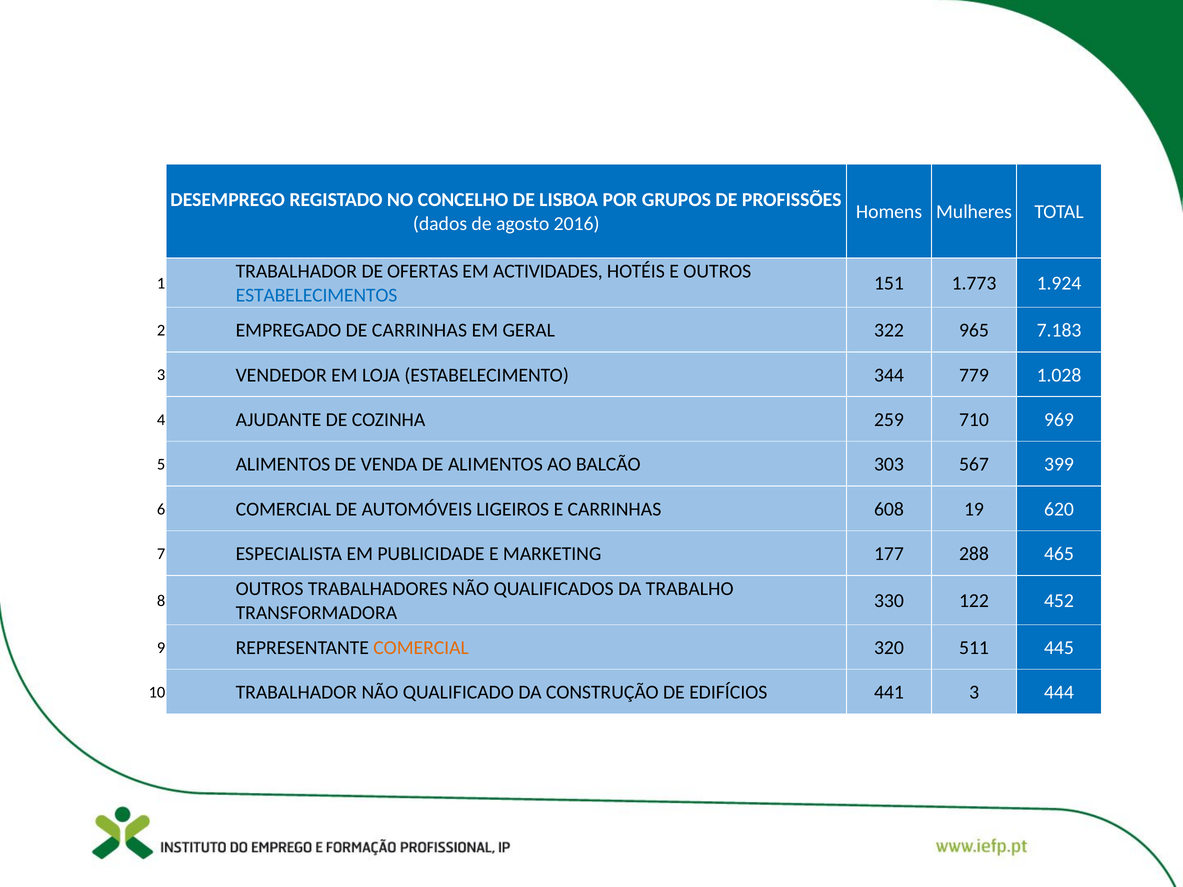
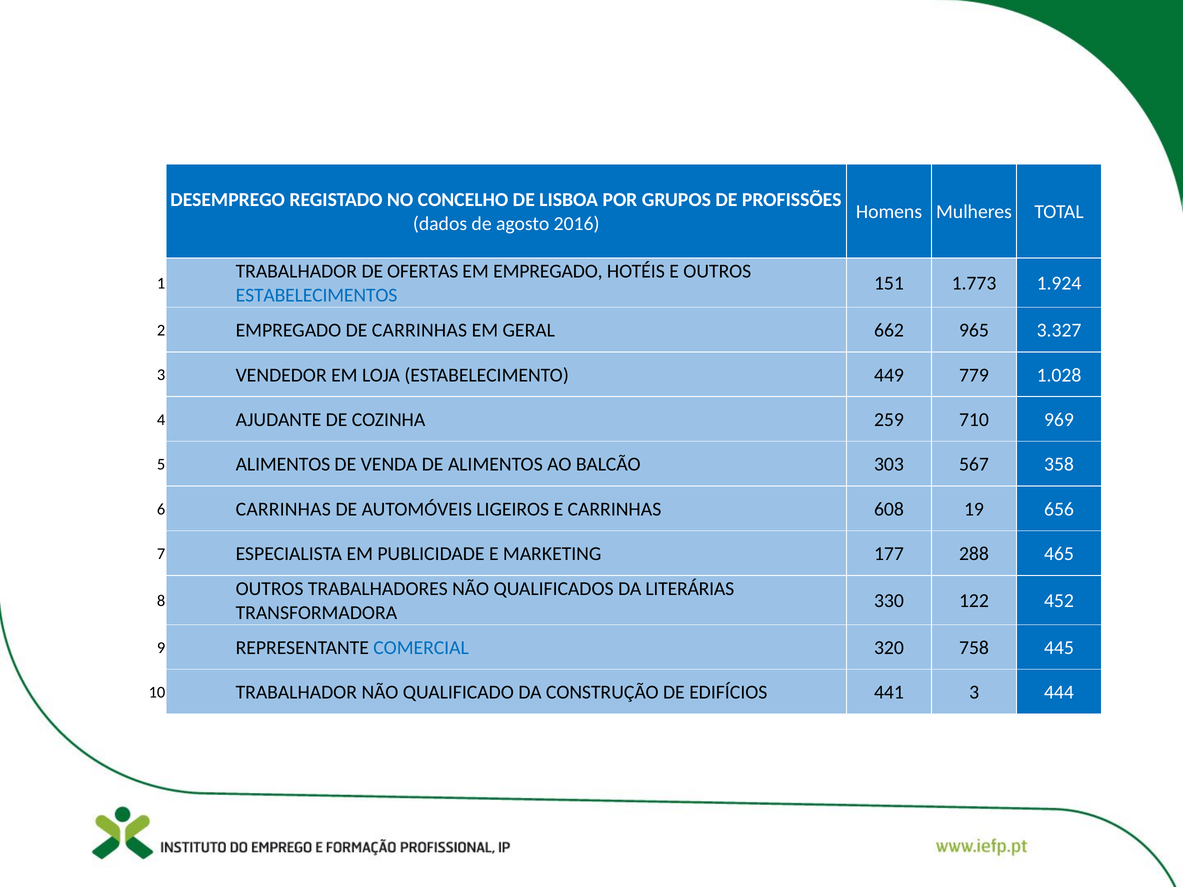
EM ACTIVIDADES: ACTIVIDADES -> EMPREGADO
322: 322 -> 662
7.183: 7.183 -> 3.327
344: 344 -> 449
399: 399 -> 358
6 COMERCIAL: COMERCIAL -> CARRINHAS
620: 620 -> 656
TRABALHO: TRABALHO -> LITERÁRIAS
COMERCIAL at (421, 648) colour: orange -> blue
511: 511 -> 758
